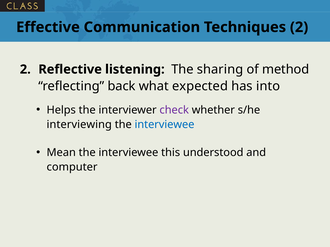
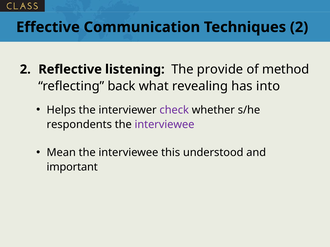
sharing: sharing -> provide
expected: expected -> revealing
interviewing: interviewing -> respondents
interviewee at (164, 125) colour: blue -> purple
computer: computer -> important
